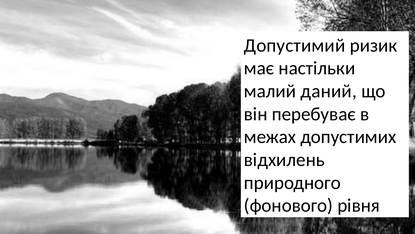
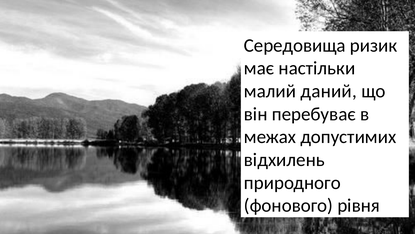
Допустимий: Допустимий -> Середовища
